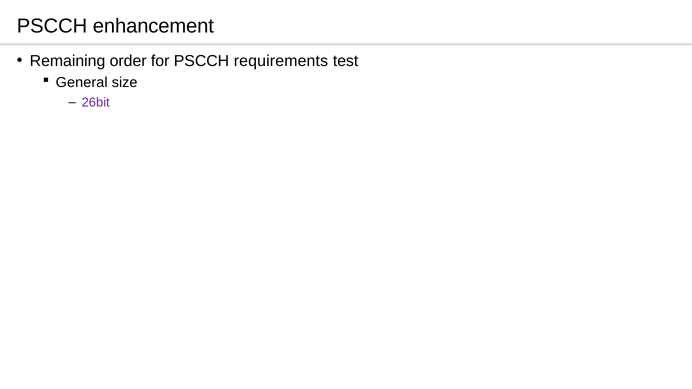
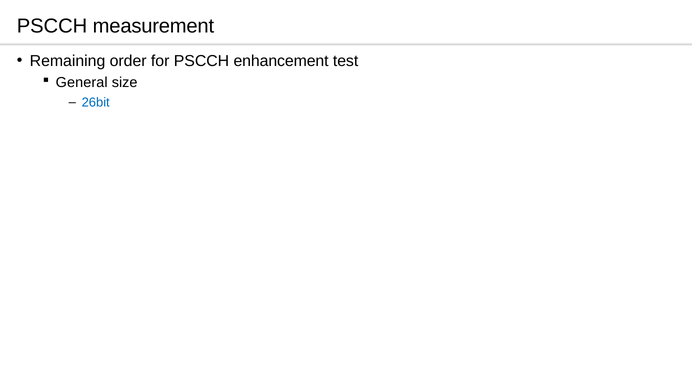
enhancement: enhancement -> measurement
requirements: requirements -> enhancement
26bit colour: purple -> blue
